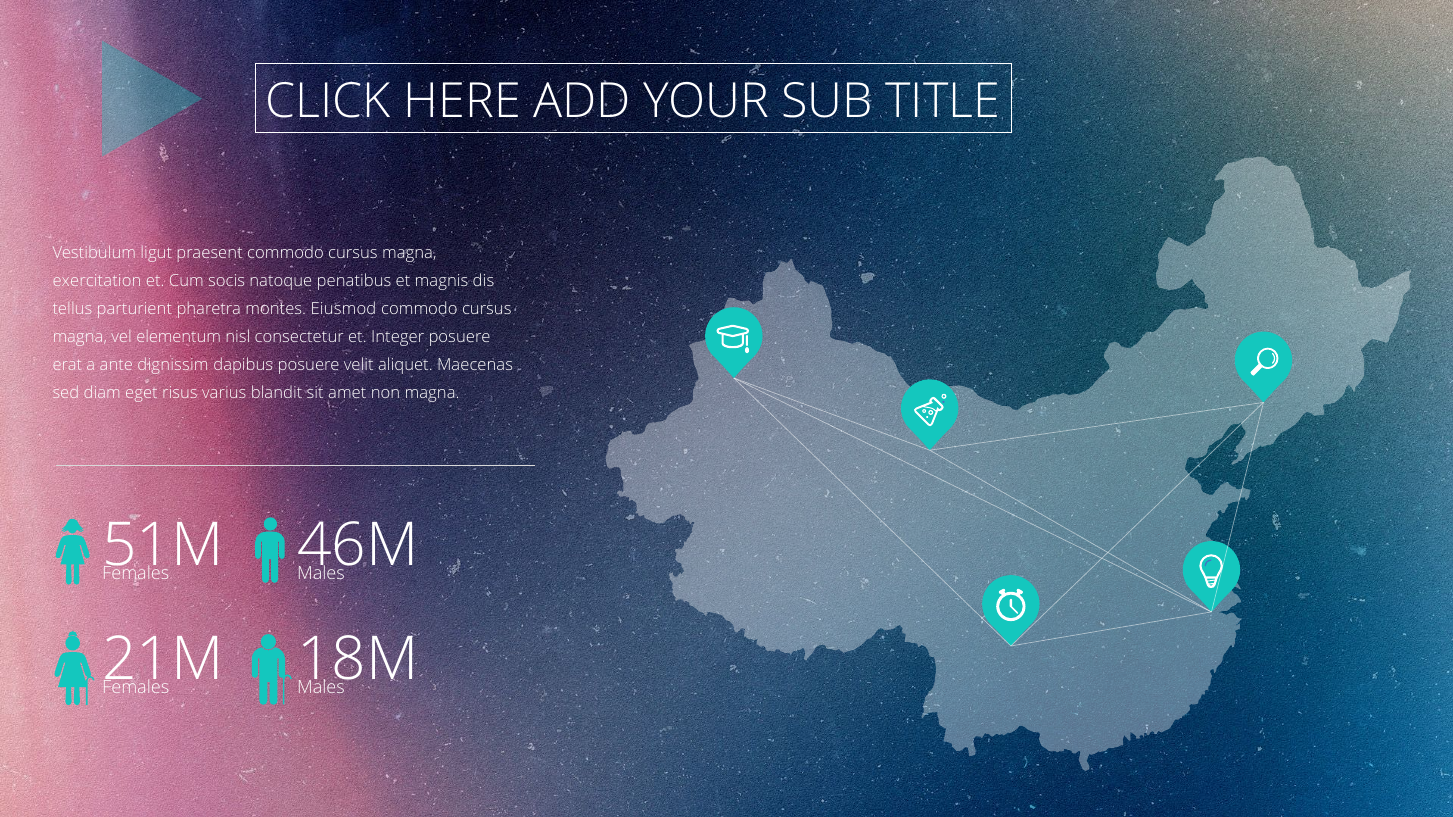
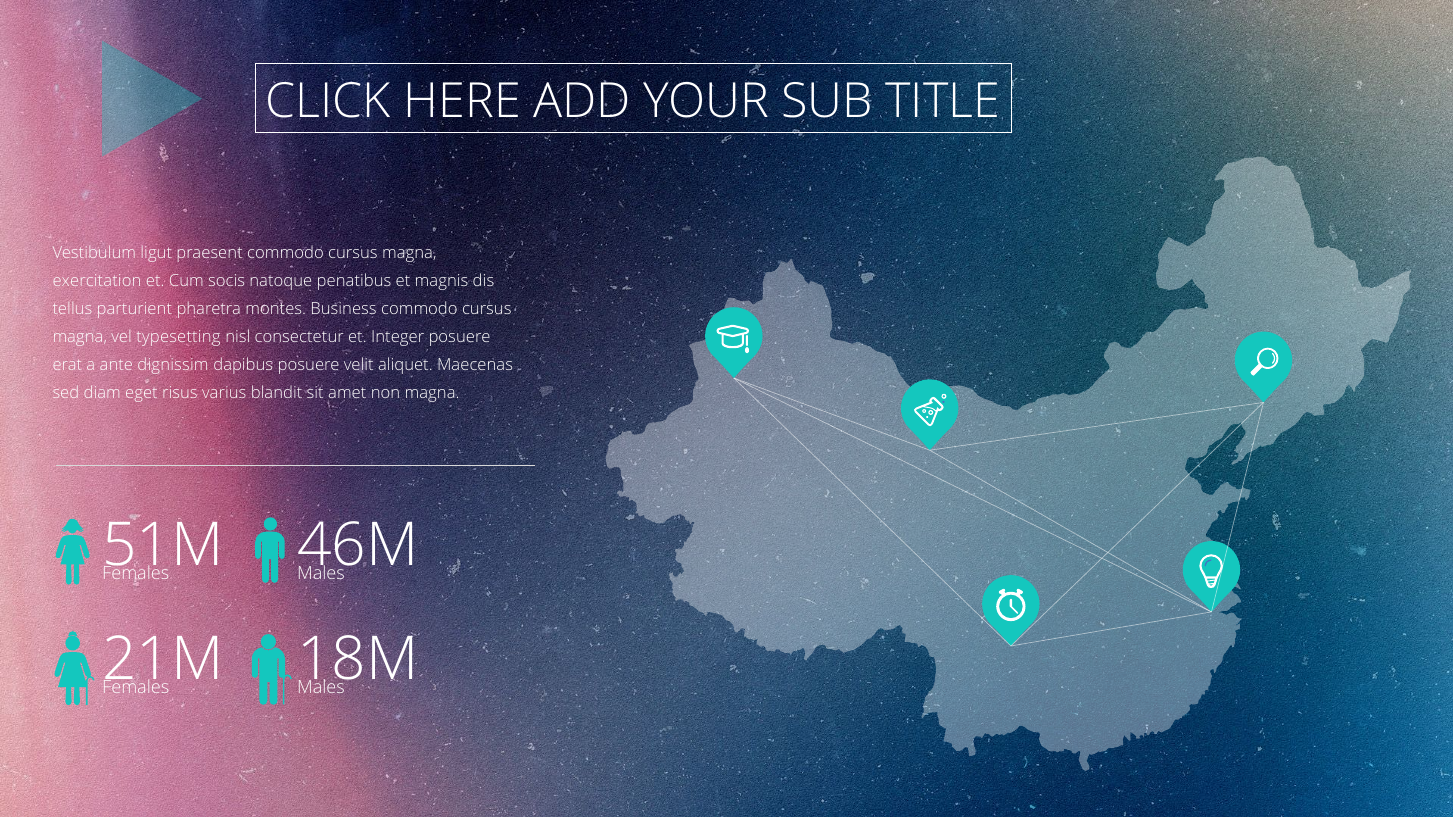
Eiusmod: Eiusmod -> Business
elementum: elementum -> typesetting
